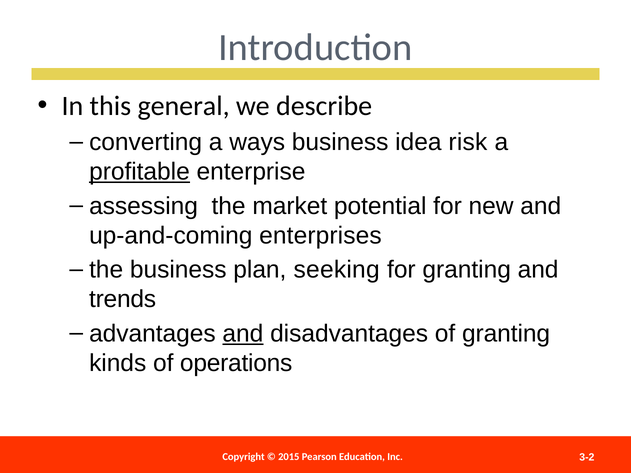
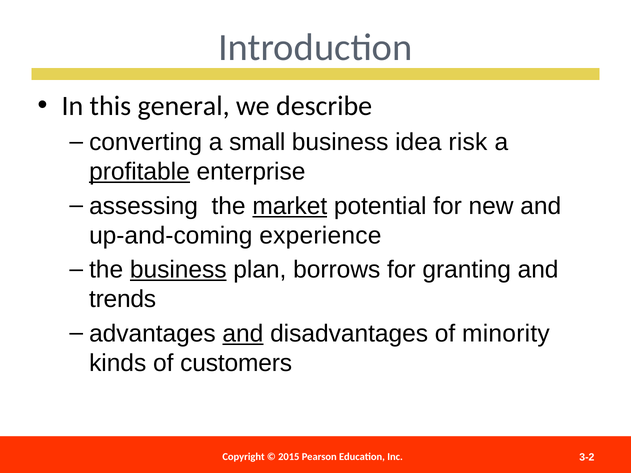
ways: ways -> small
market underline: none -> present
enterprises: enterprises -> experience
business at (178, 270) underline: none -> present
seeking: seeking -> borrows
of granting: granting -> minority
operations: operations -> customers
